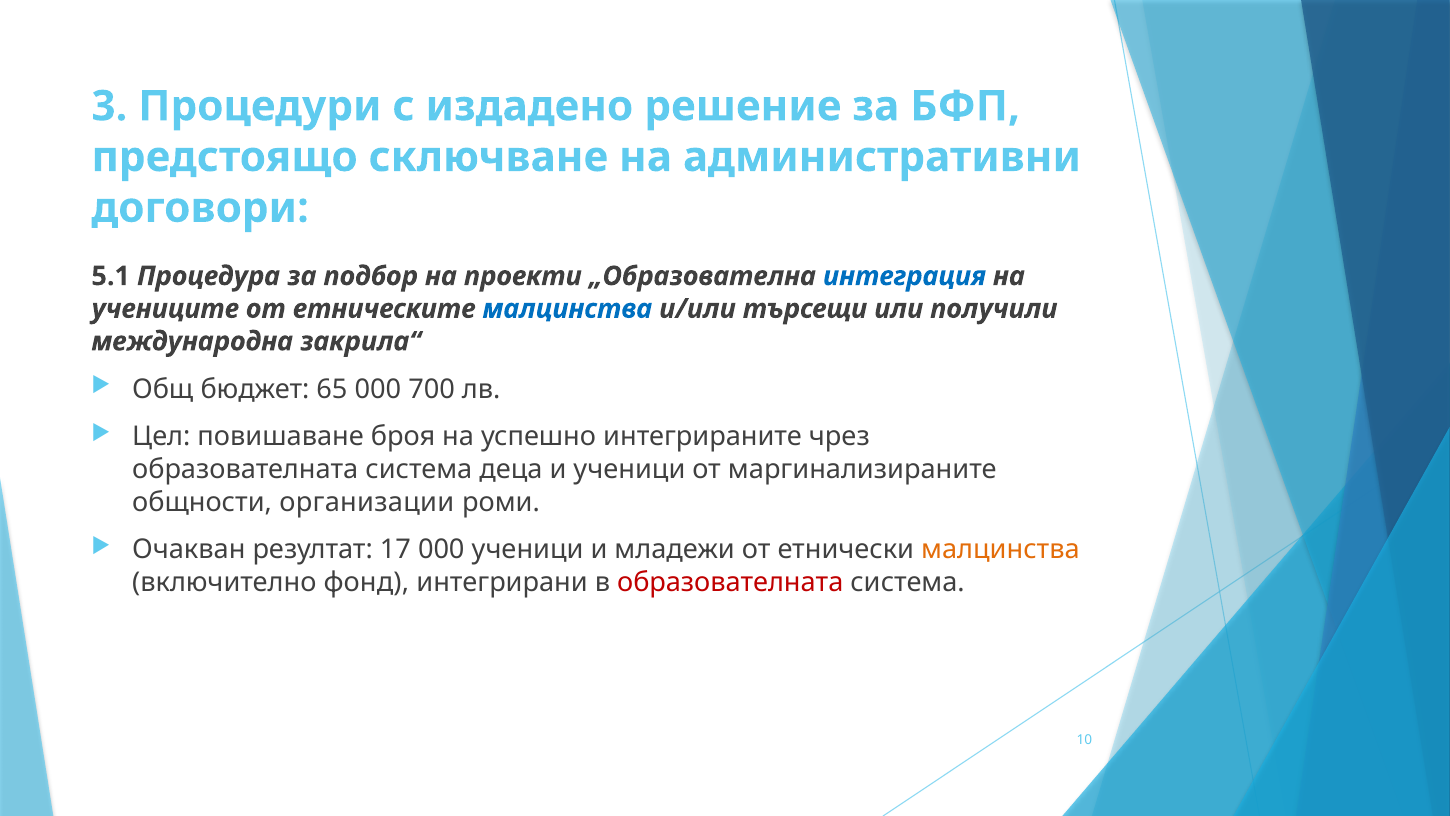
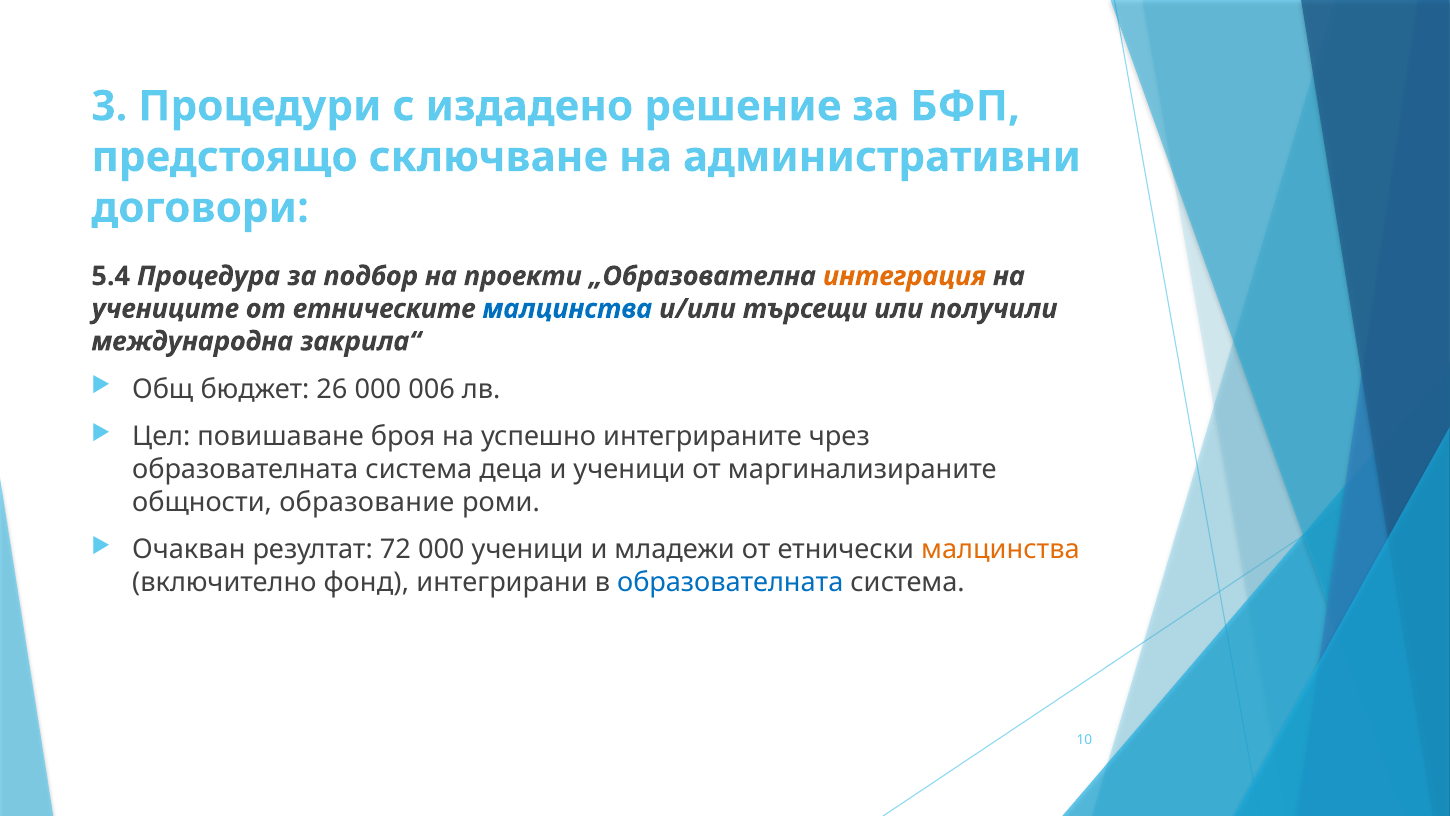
5.1: 5.1 -> 5.4
интеграция colour: blue -> orange
65: 65 -> 26
700: 700 -> 006
организации: организации -> образование
17: 17 -> 72
образователната at (730, 582) colour: red -> blue
